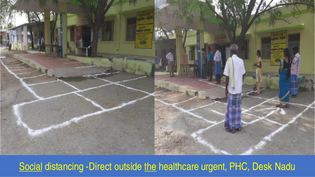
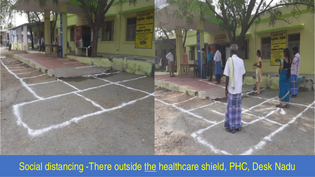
Social underline: present -> none
Direct: Direct -> There
urgent: urgent -> shield
